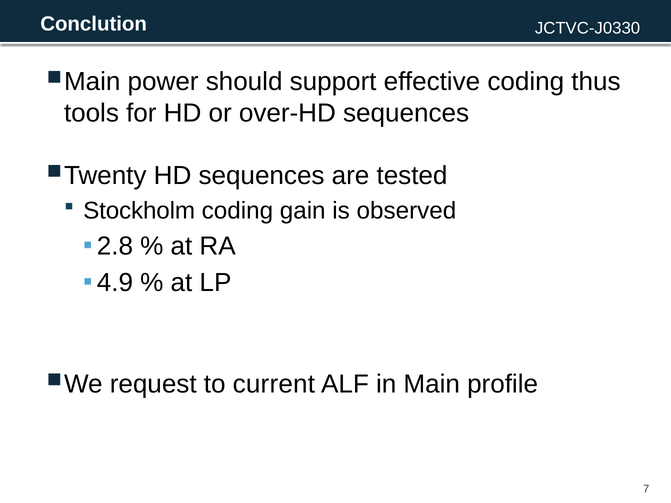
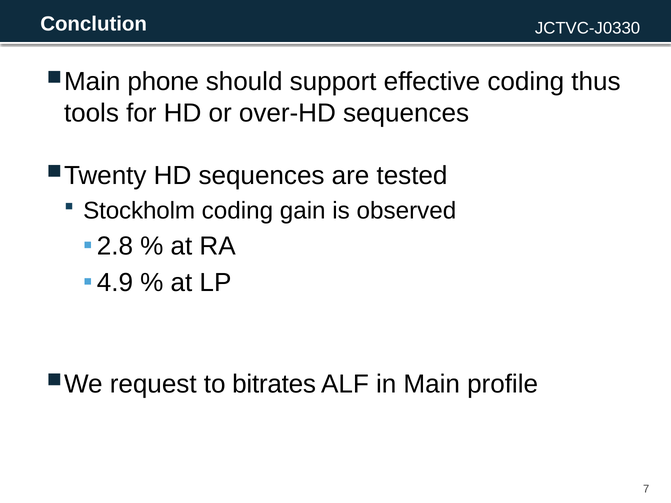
power: power -> phone
current: current -> bitrates
